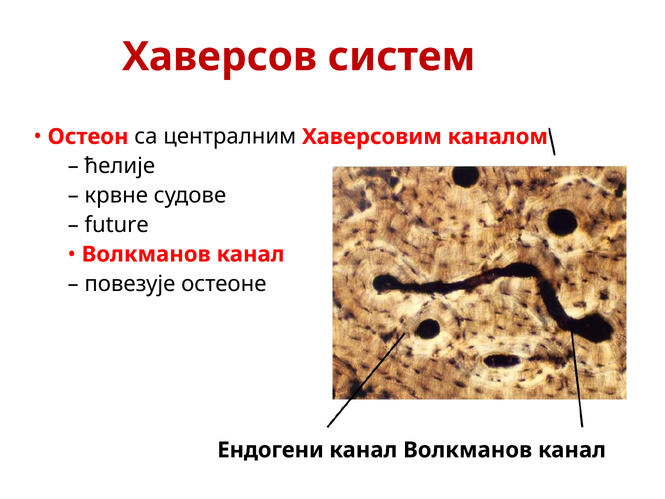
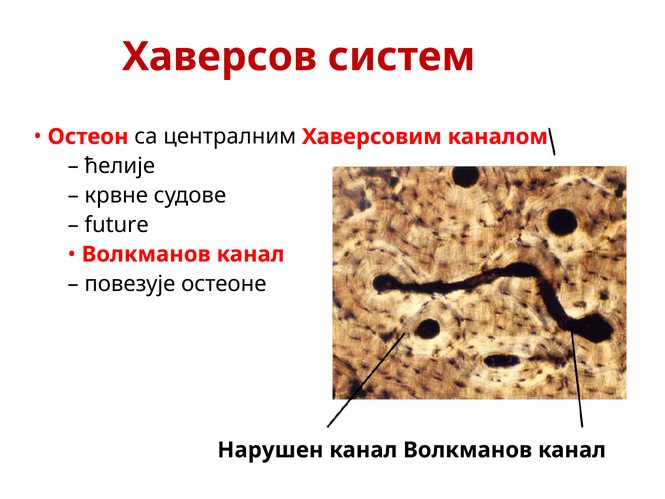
Ендогени: Ендогени -> Нарушен
